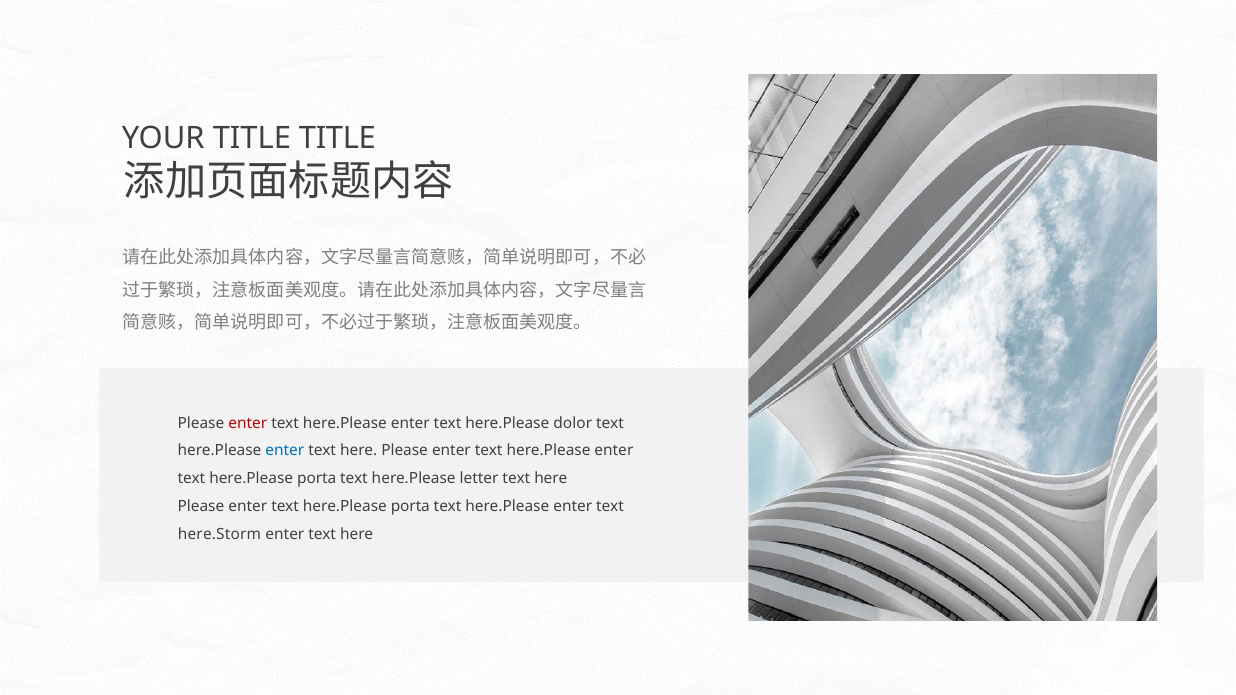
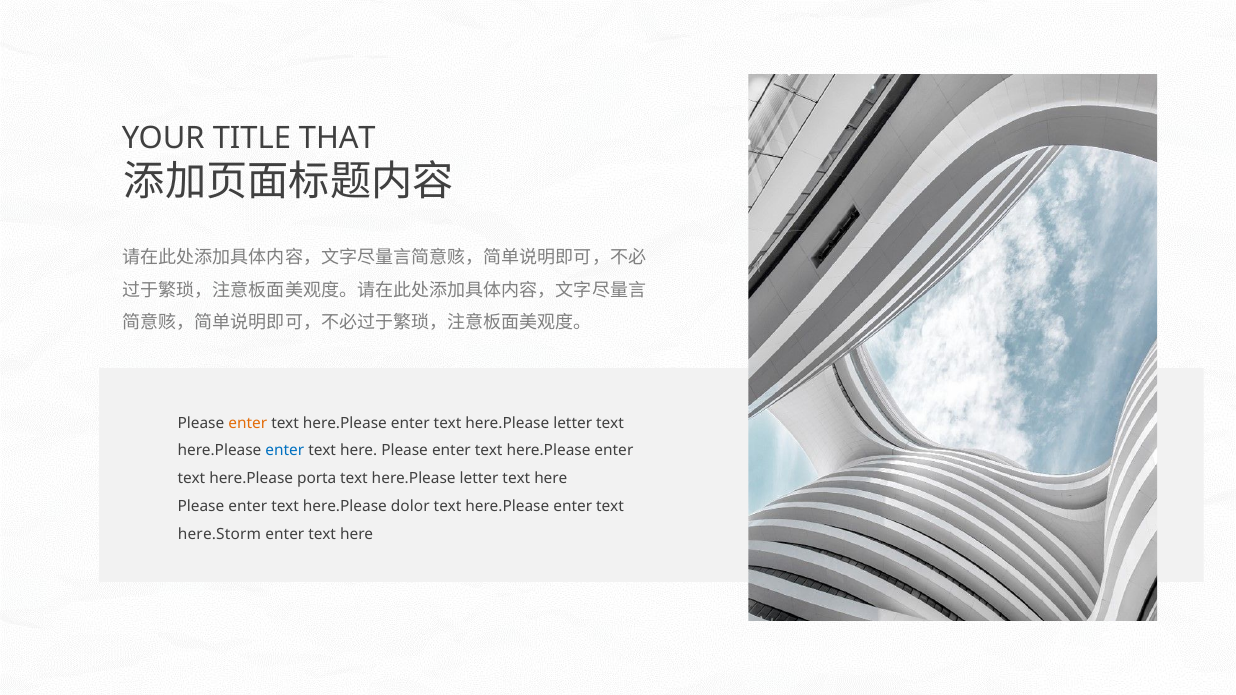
TITLE TITLE: TITLE -> THAT
enter at (248, 423) colour: red -> orange
enter text here.Please dolor: dolor -> letter
porta at (410, 507): porta -> dolor
